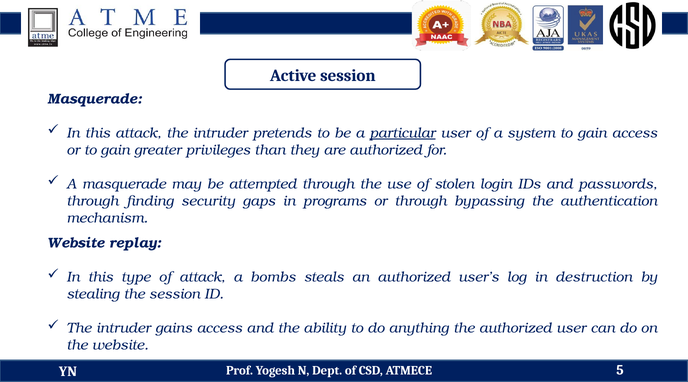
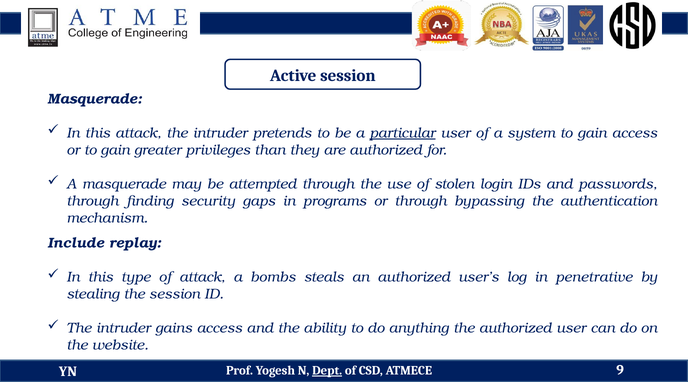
Website at (76, 243): Website -> Include
destruction: destruction -> penetrative
Dept underline: none -> present
5: 5 -> 9
